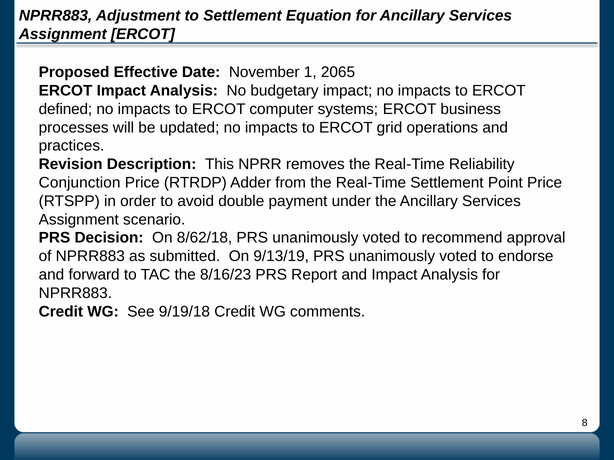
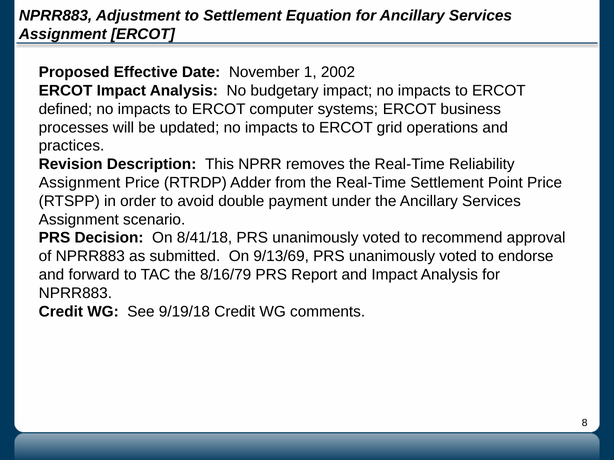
2065: 2065 -> 2002
Conjunction at (80, 183): Conjunction -> Assignment
8/62/18: 8/62/18 -> 8/41/18
9/13/19: 9/13/19 -> 9/13/69
8/16/23: 8/16/23 -> 8/16/79
